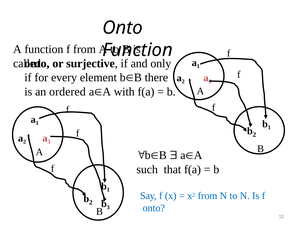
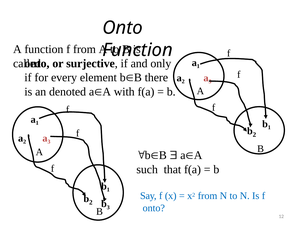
ordered: ordered -> denoted
